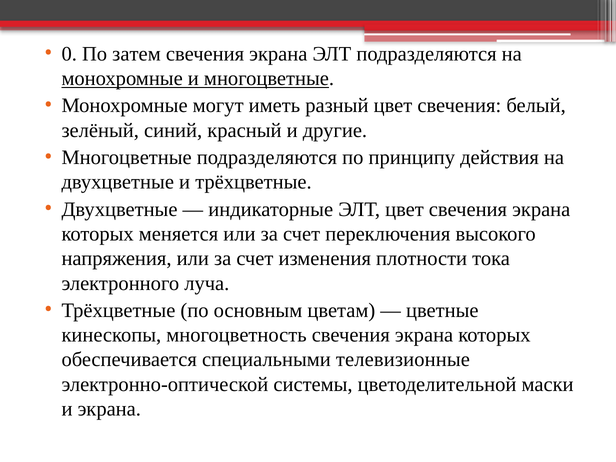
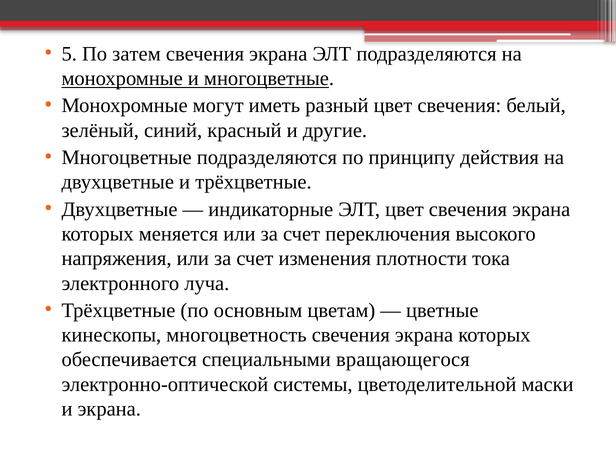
0: 0 -> 5
телевизионные: телевизионные -> вращающегося
